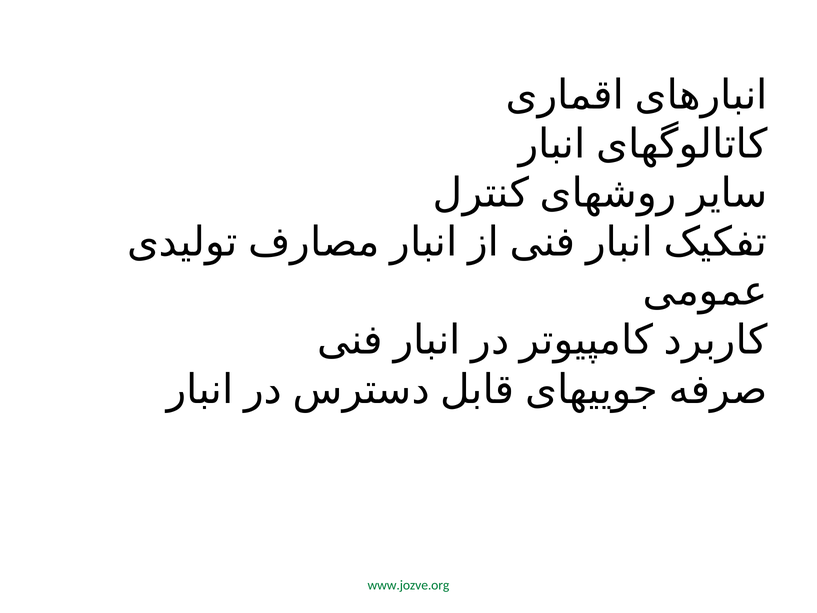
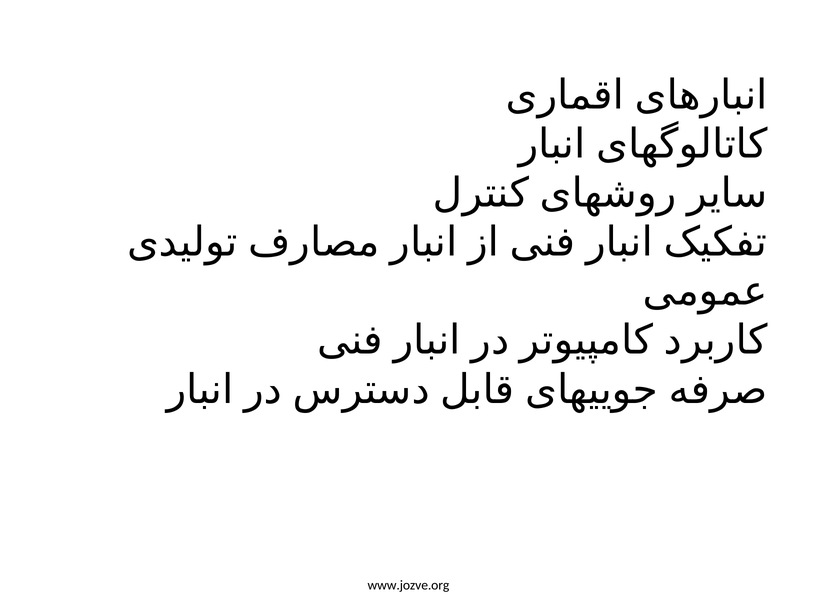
www.jozve.org colour: green -> black
